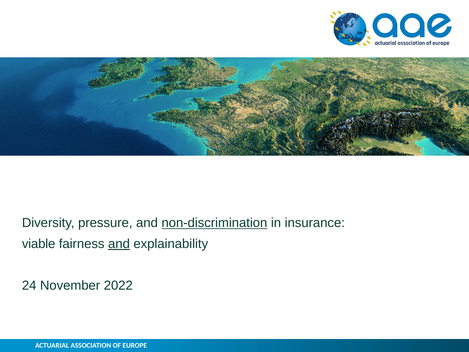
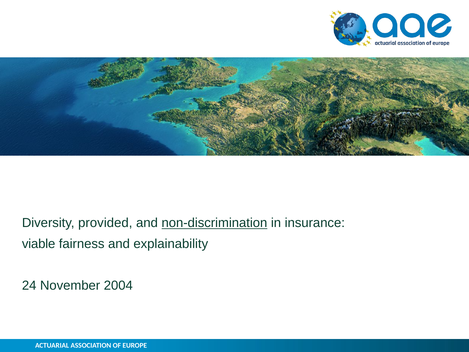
pressure: pressure -> provided
and at (119, 244) underline: present -> none
2022: 2022 -> 2004
